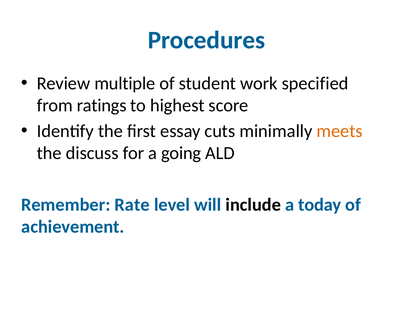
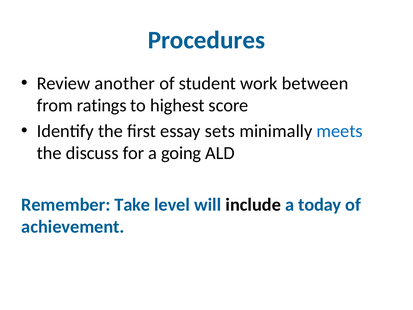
multiple: multiple -> another
specified: specified -> between
cuts: cuts -> sets
meets colour: orange -> blue
Rate: Rate -> Take
